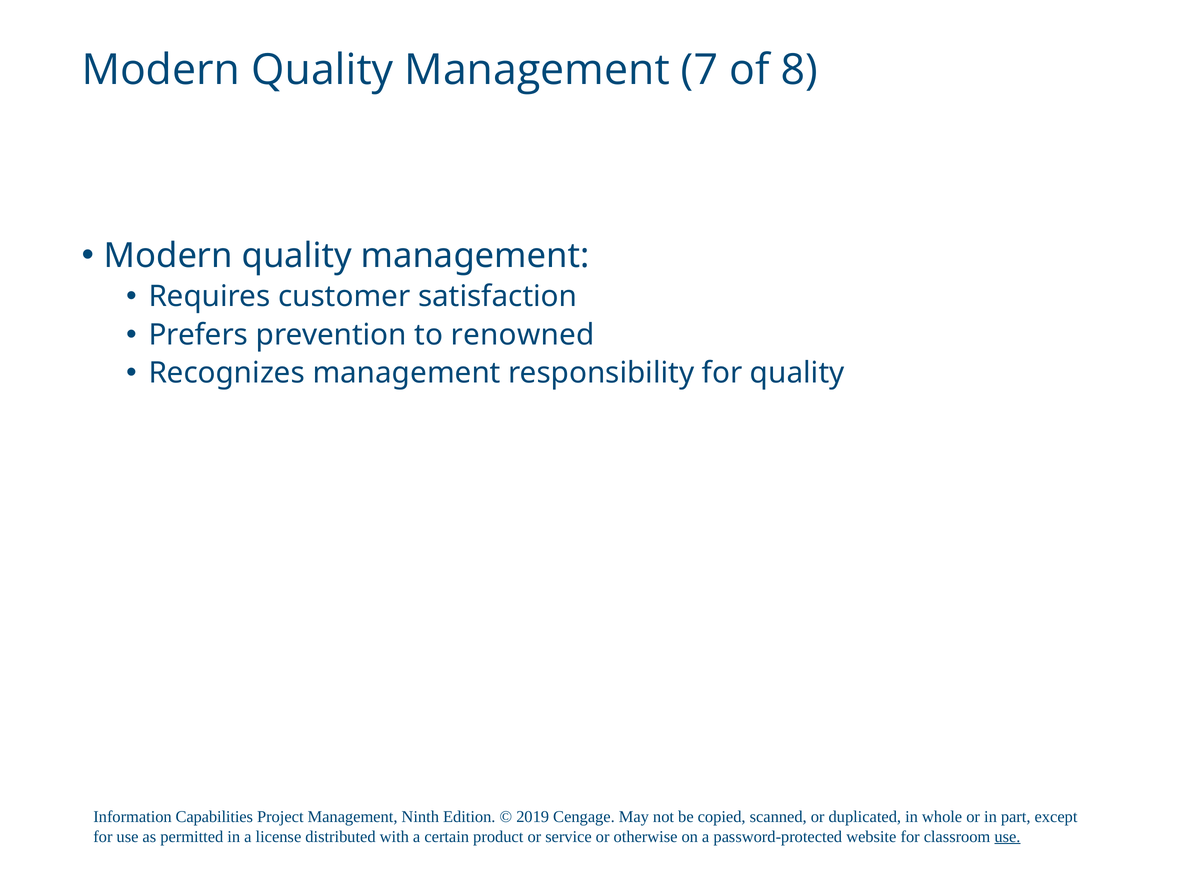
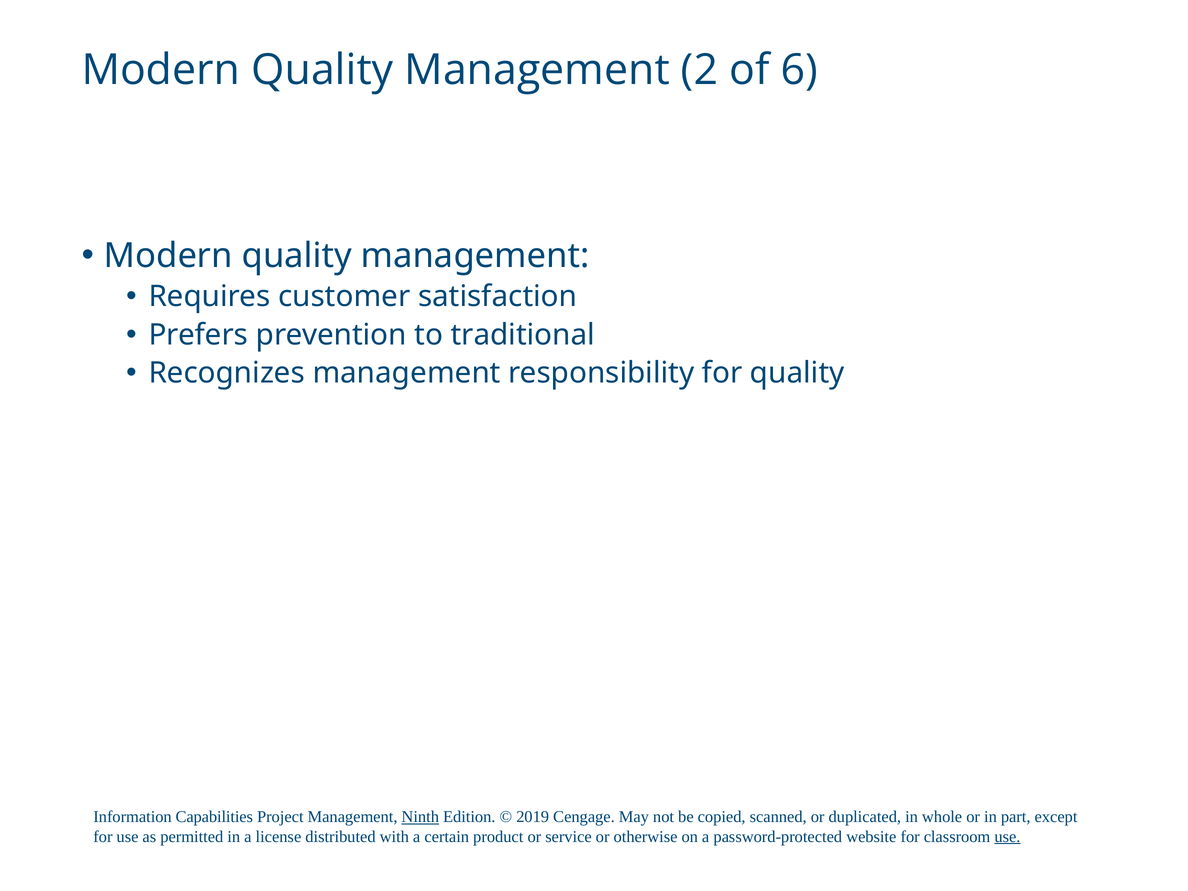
7: 7 -> 2
8: 8 -> 6
renowned: renowned -> traditional
Ninth underline: none -> present
